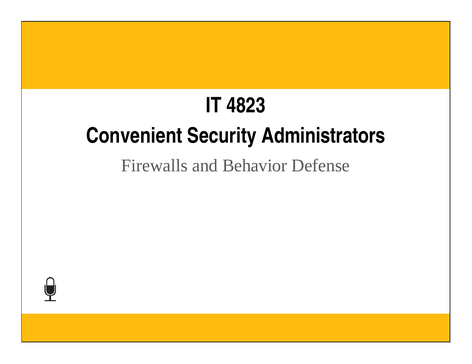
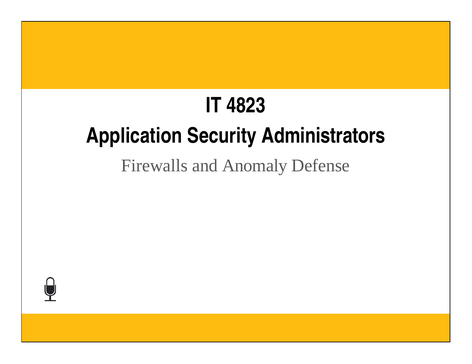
Convenient: Convenient -> Application
Behavior: Behavior -> Anomaly
